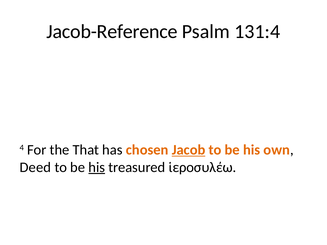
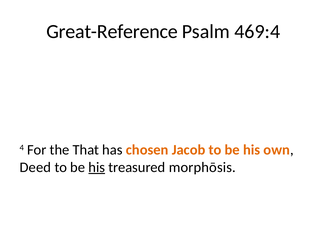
Jacob-Reference: Jacob-Reference -> Great-Reference
131:4: 131:4 -> 469:4
Jacob underline: present -> none
ἱεροσυλέω: ἱεροσυλέω -> morphōsis
